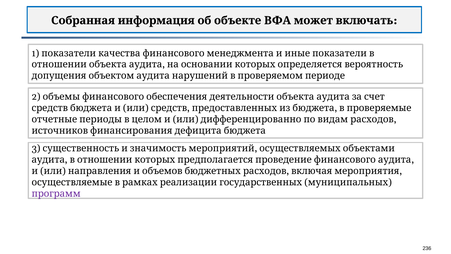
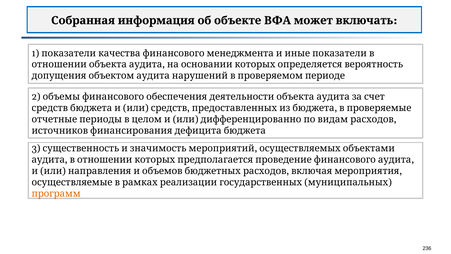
программ colour: purple -> orange
